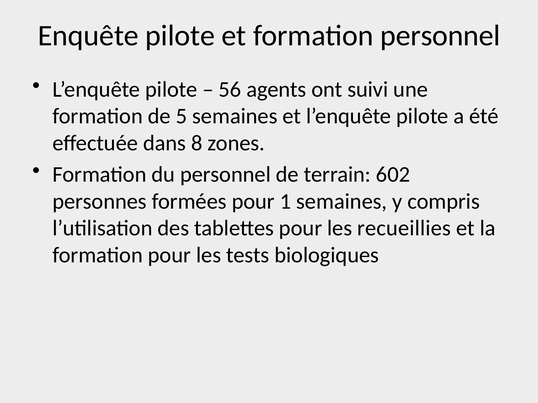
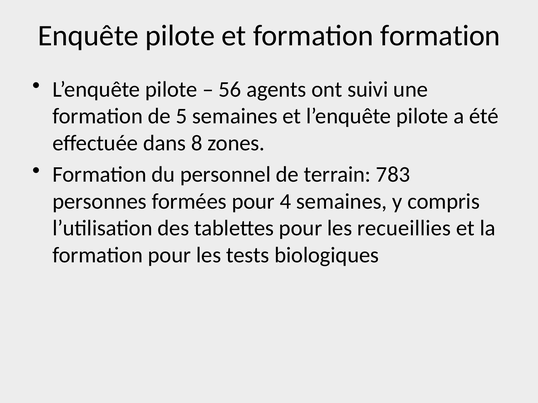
formation personnel: personnel -> formation
602: 602 -> 783
1: 1 -> 4
